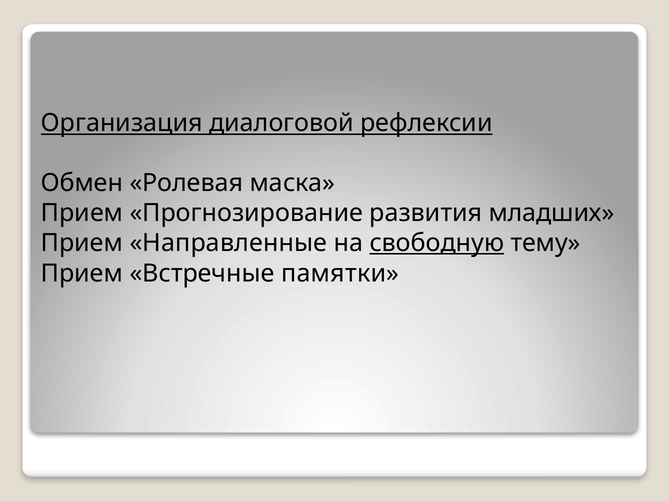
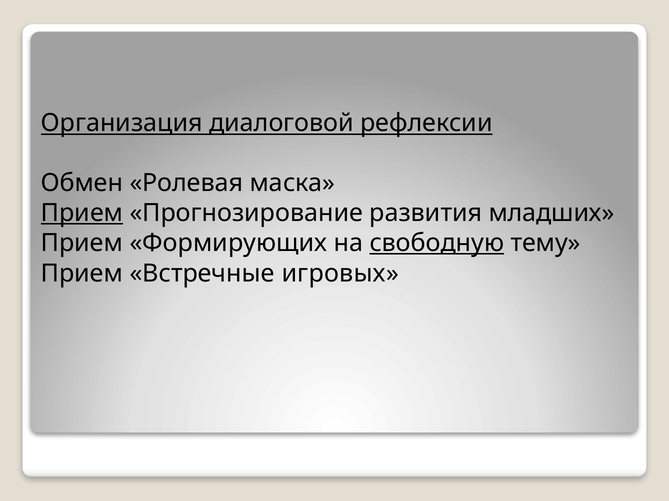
Прием at (82, 213) underline: none -> present
Направленные: Направленные -> Формирующих
памятки: памятки -> игровых
